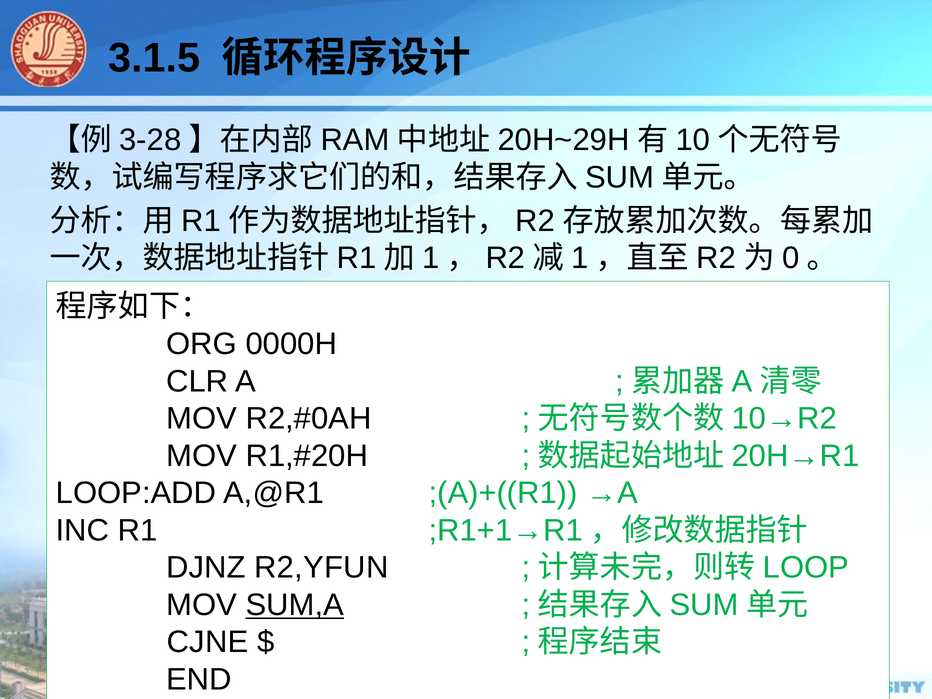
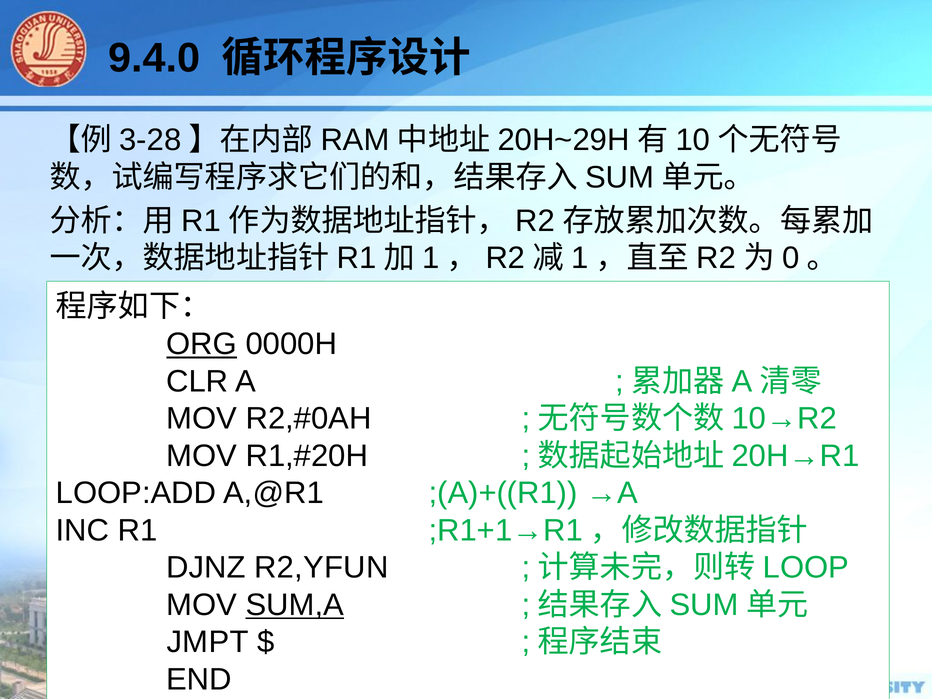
3.1.5: 3.1.5 -> 9.4.0
ORG underline: none -> present
CJNE: CJNE -> JMPT
